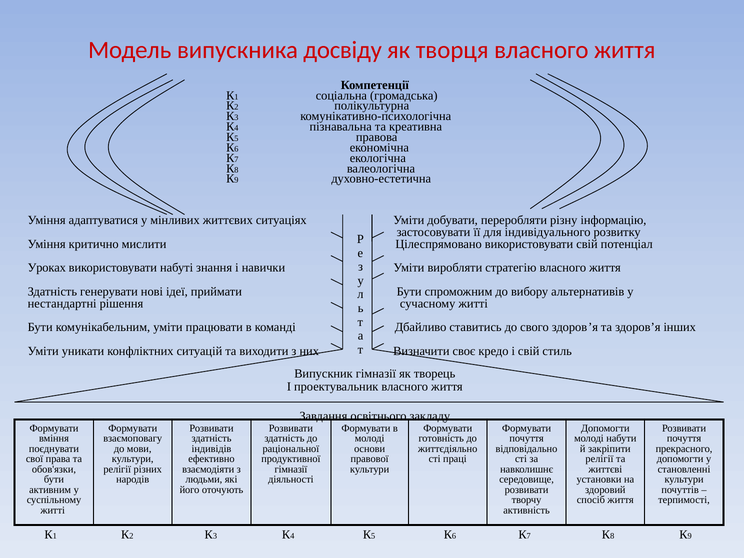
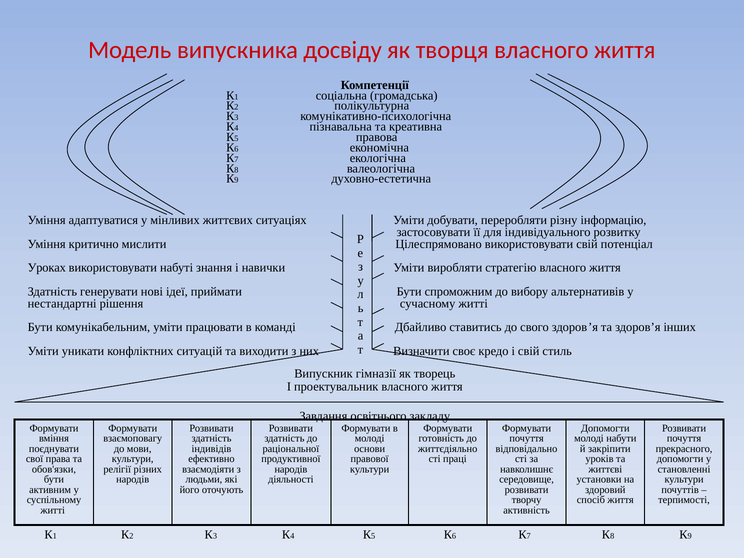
релігії at (599, 459): релігії -> уроків
гімназії at (291, 469): гімназії -> народів
